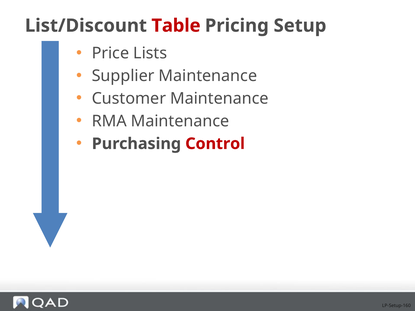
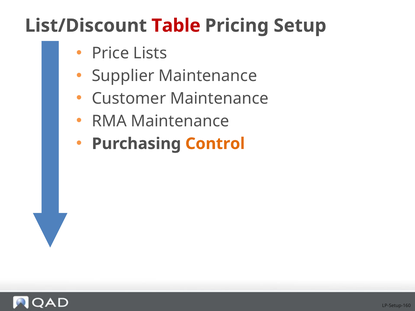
Control colour: red -> orange
